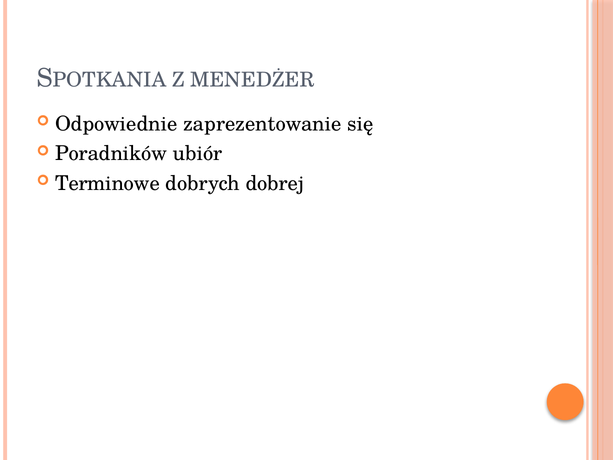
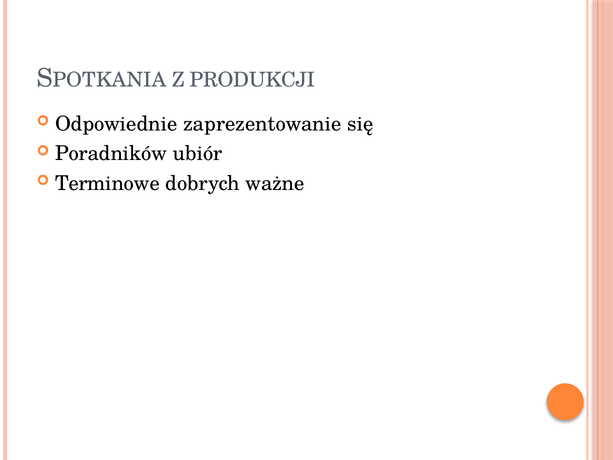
MENEDŻER: MENEDŻER -> PRODUKCJI
dobrej: dobrej -> ważne
